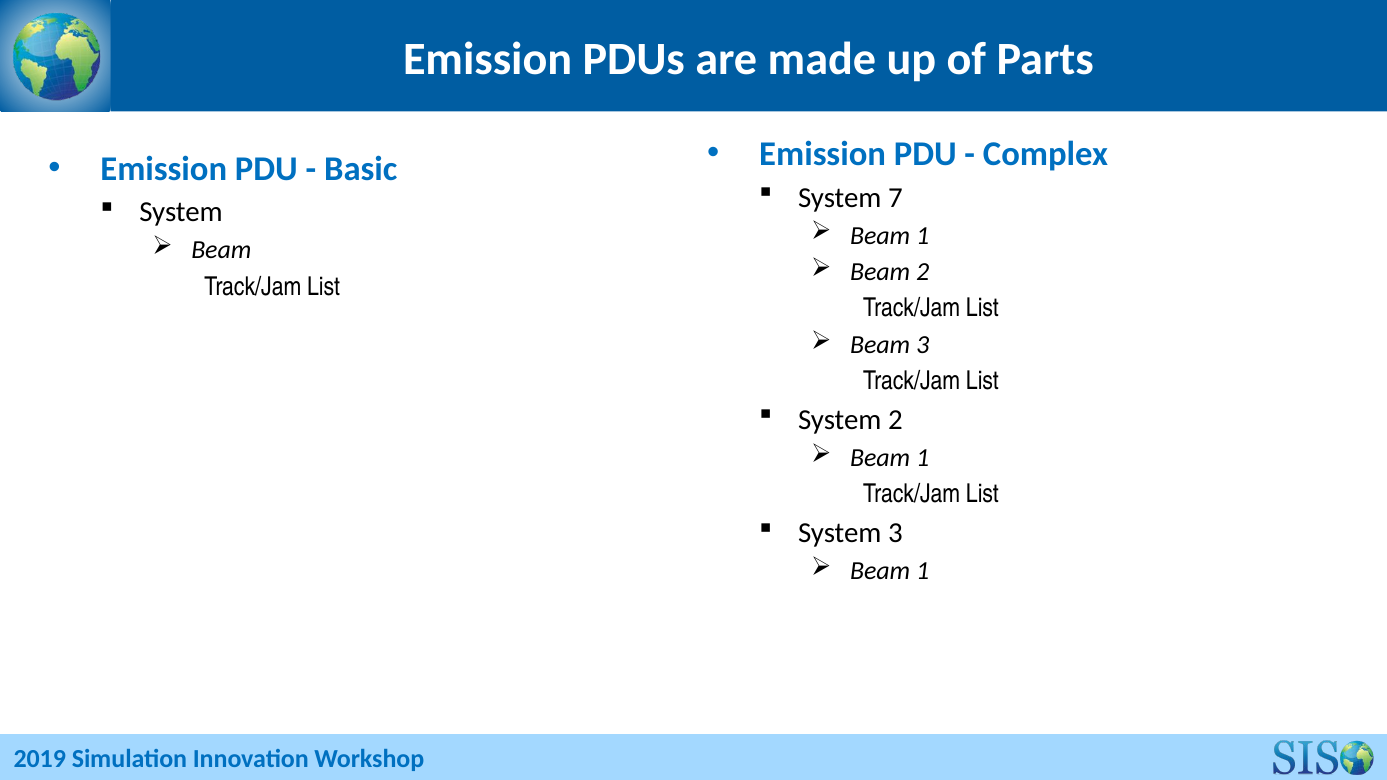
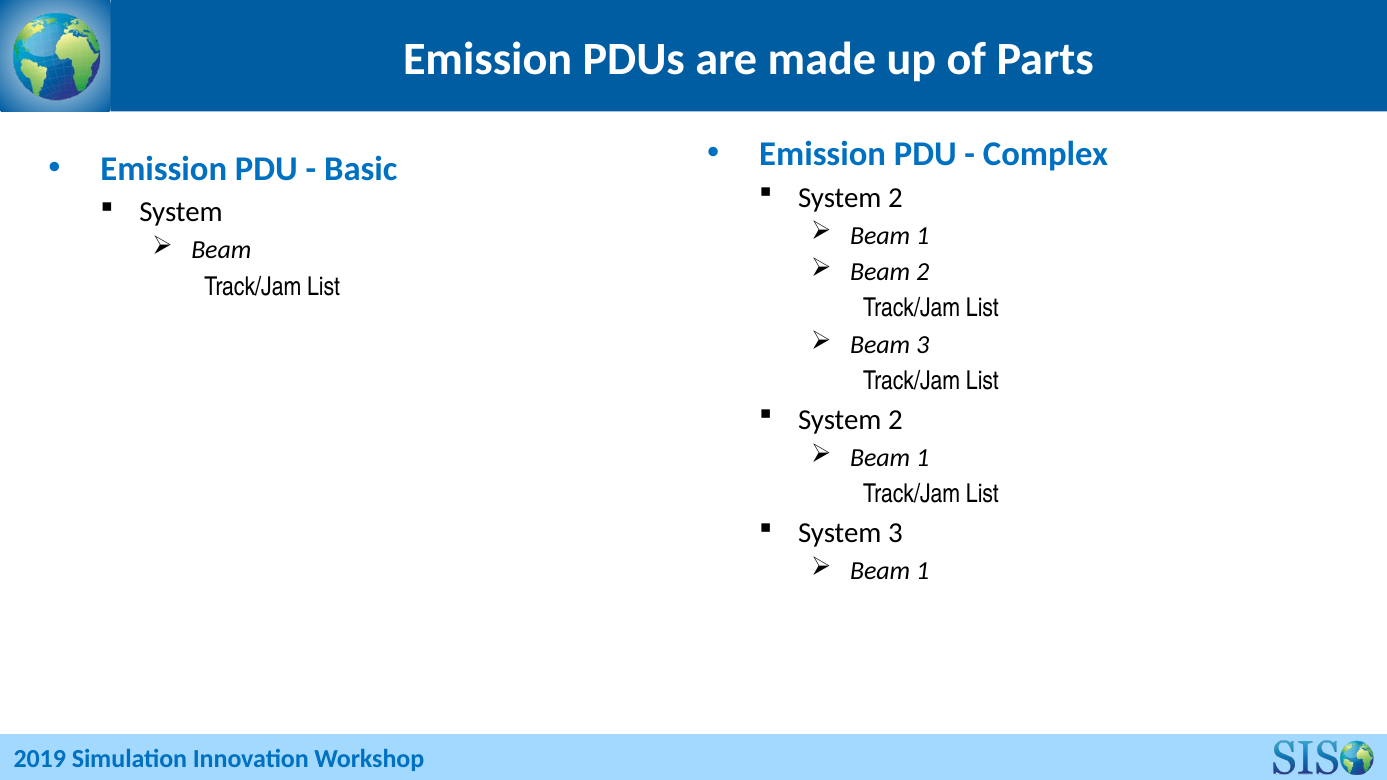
7 at (895, 198): 7 -> 2
